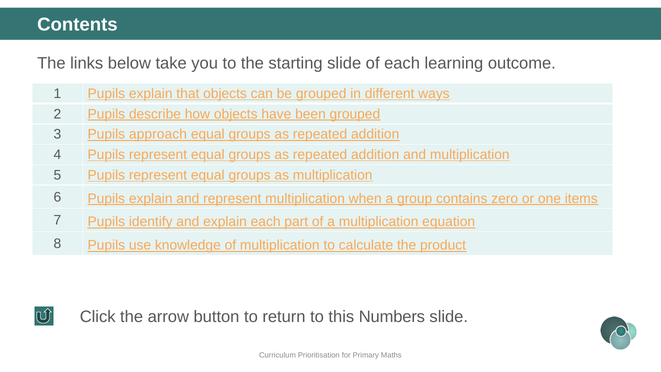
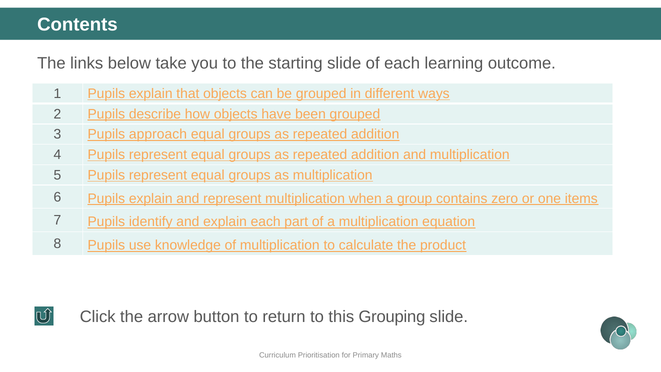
Numbers: Numbers -> Grouping
